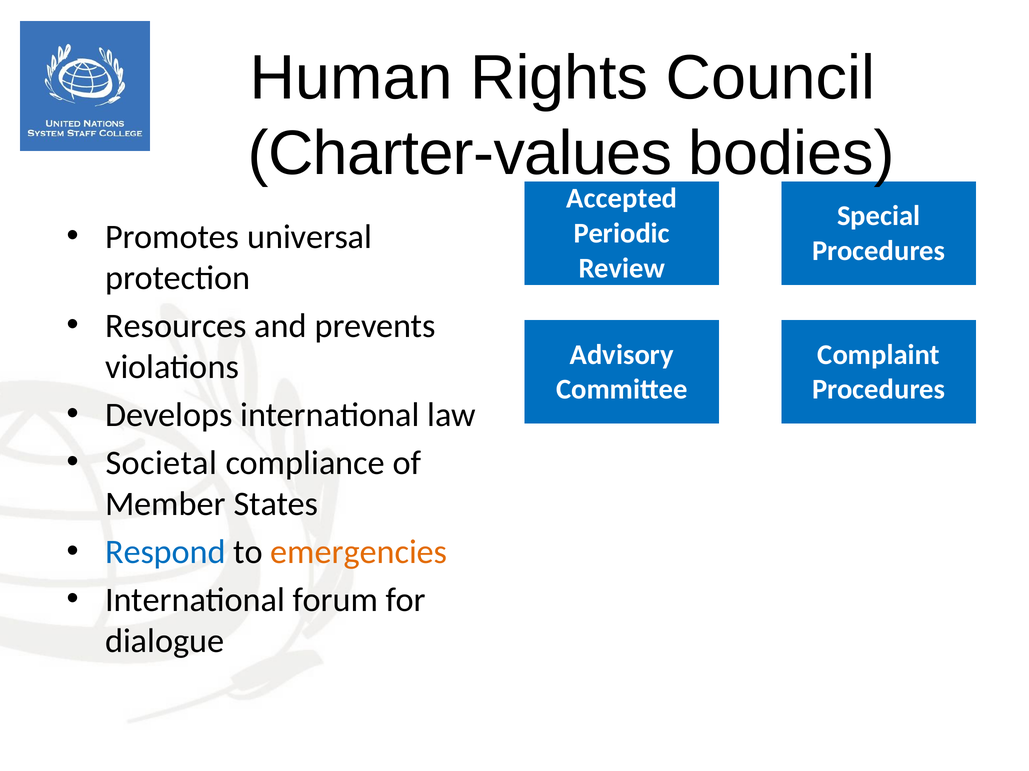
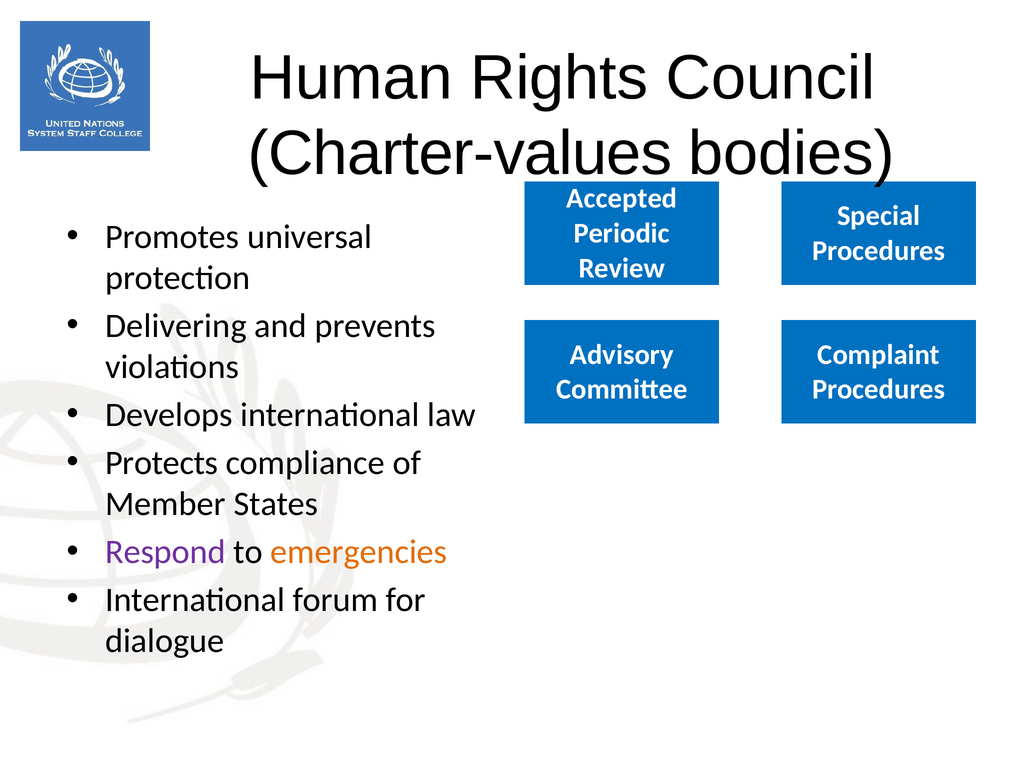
Resources: Resources -> Delivering
Societal: Societal -> Protects
Respond colour: blue -> purple
